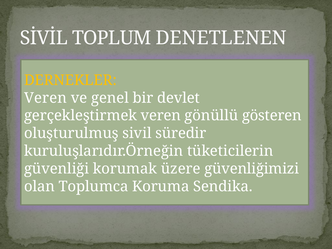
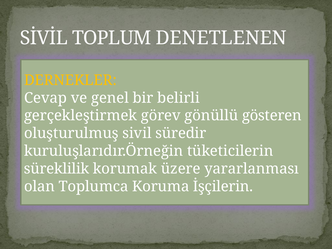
Veren at (45, 98): Veren -> Cevap
devlet: devlet -> belirli
gerçekleştirmek veren: veren -> görev
güvenliği: güvenliği -> süreklilik
güvenliğimizi: güvenliğimizi -> yararlanması
Sendika: Sendika -> İşçilerin
